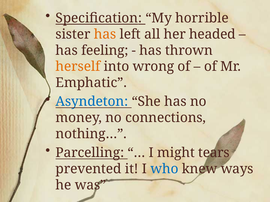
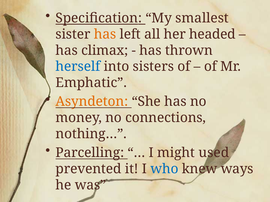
horrible: horrible -> smallest
feeling: feeling -> climax
herself colour: orange -> blue
wrong: wrong -> sisters
Asyndeton colour: blue -> orange
tears: tears -> used
